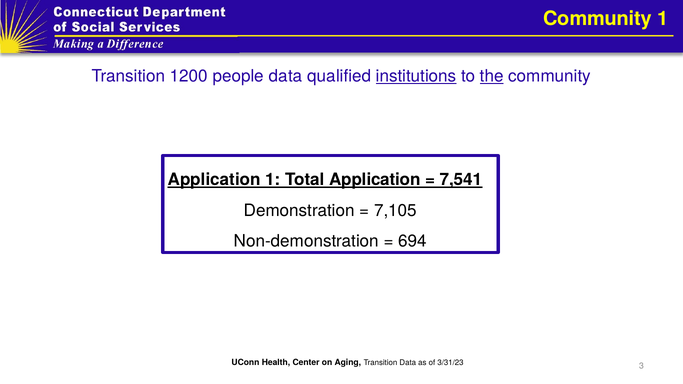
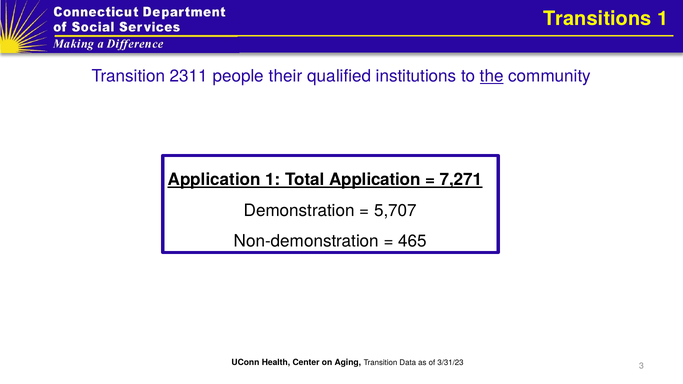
Community at (597, 19): Community -> Transitions
1200: 1200 -> 2311
people data: data -> their
institutions underline: present -> none
7,541: 7,541 -> 7,271
7,105: 7,105 -> 5,707
694: 694 -> 465
